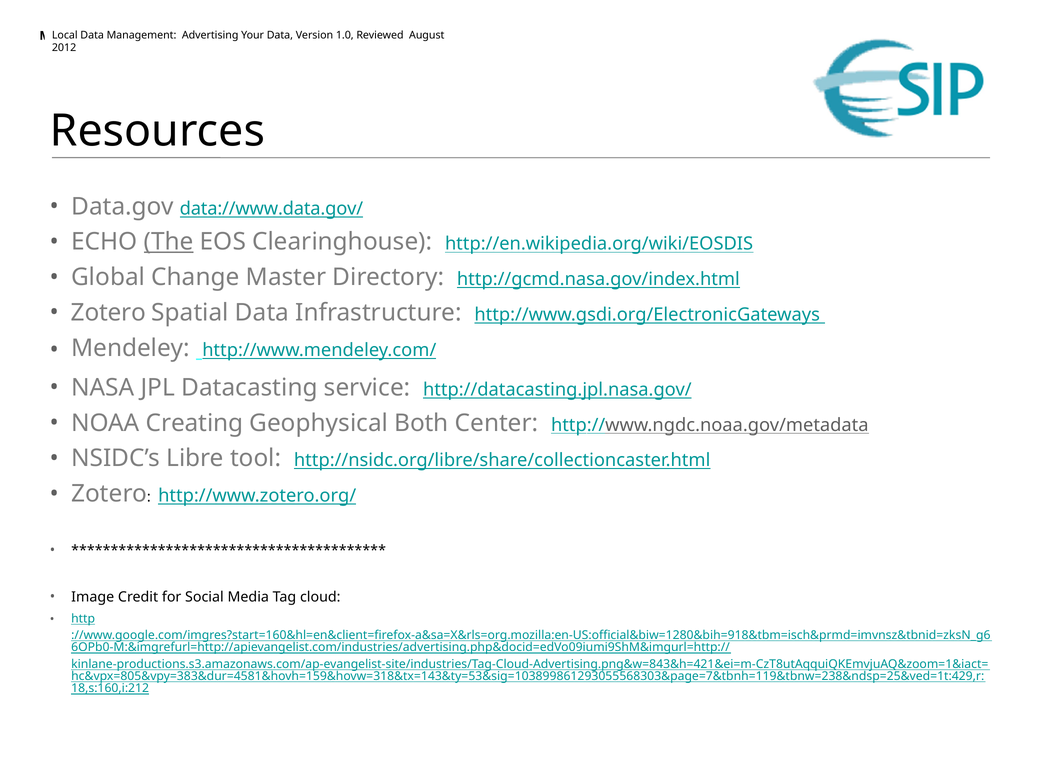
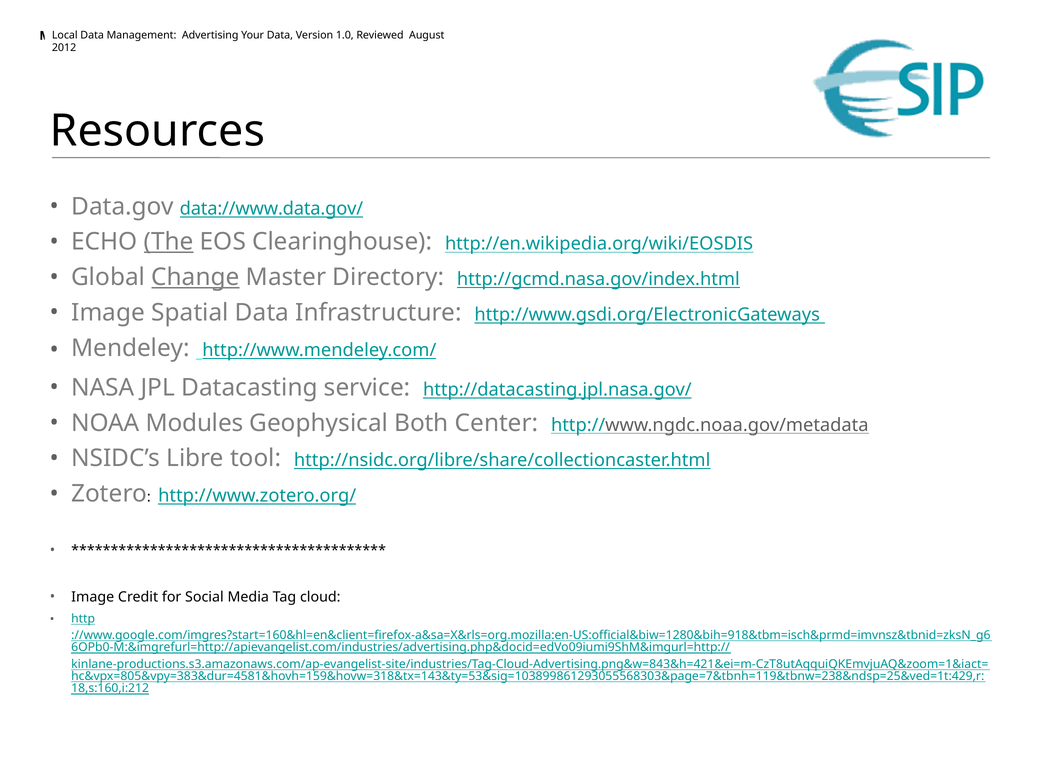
Change underline: none -> present
Zotero at (108, 313): Zotero -> Image
Creating: Creating -> Modules
